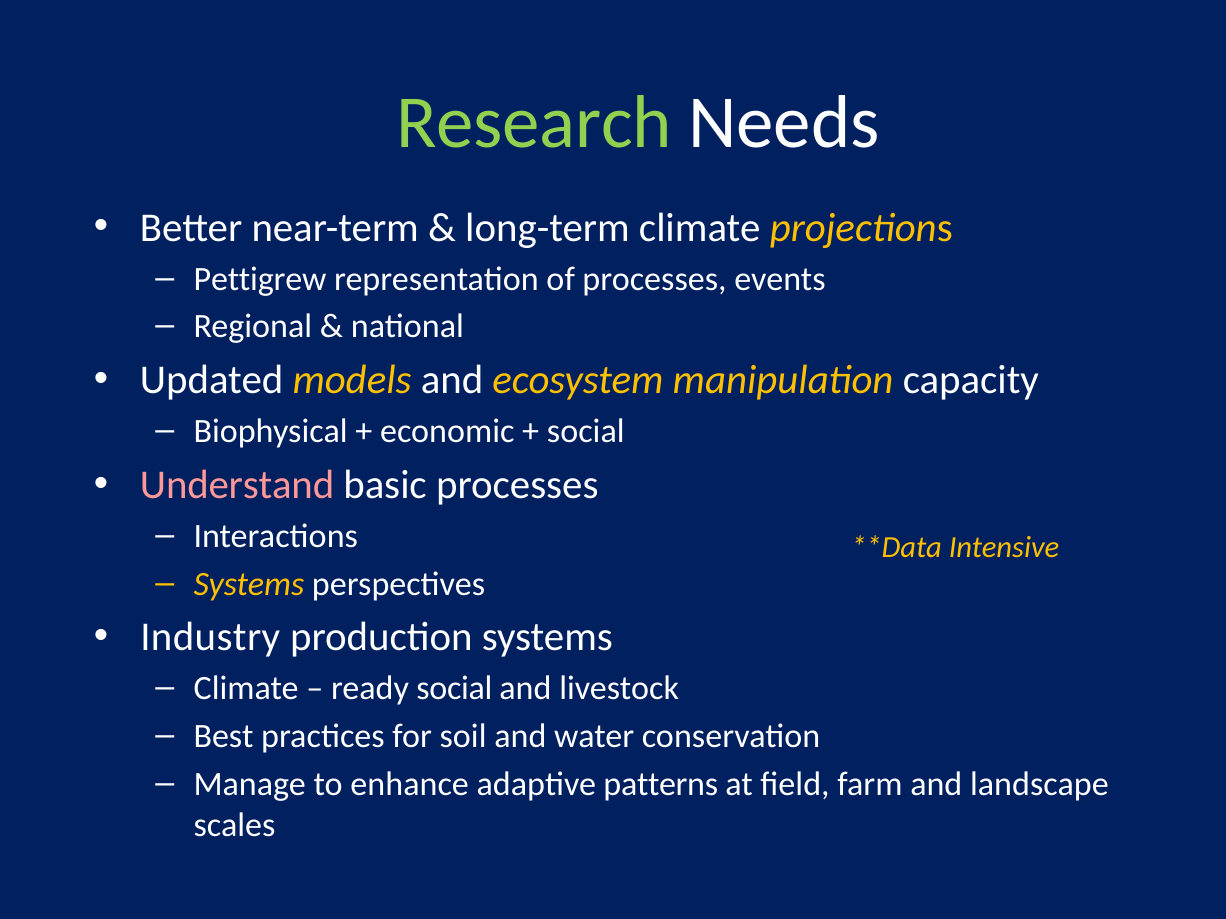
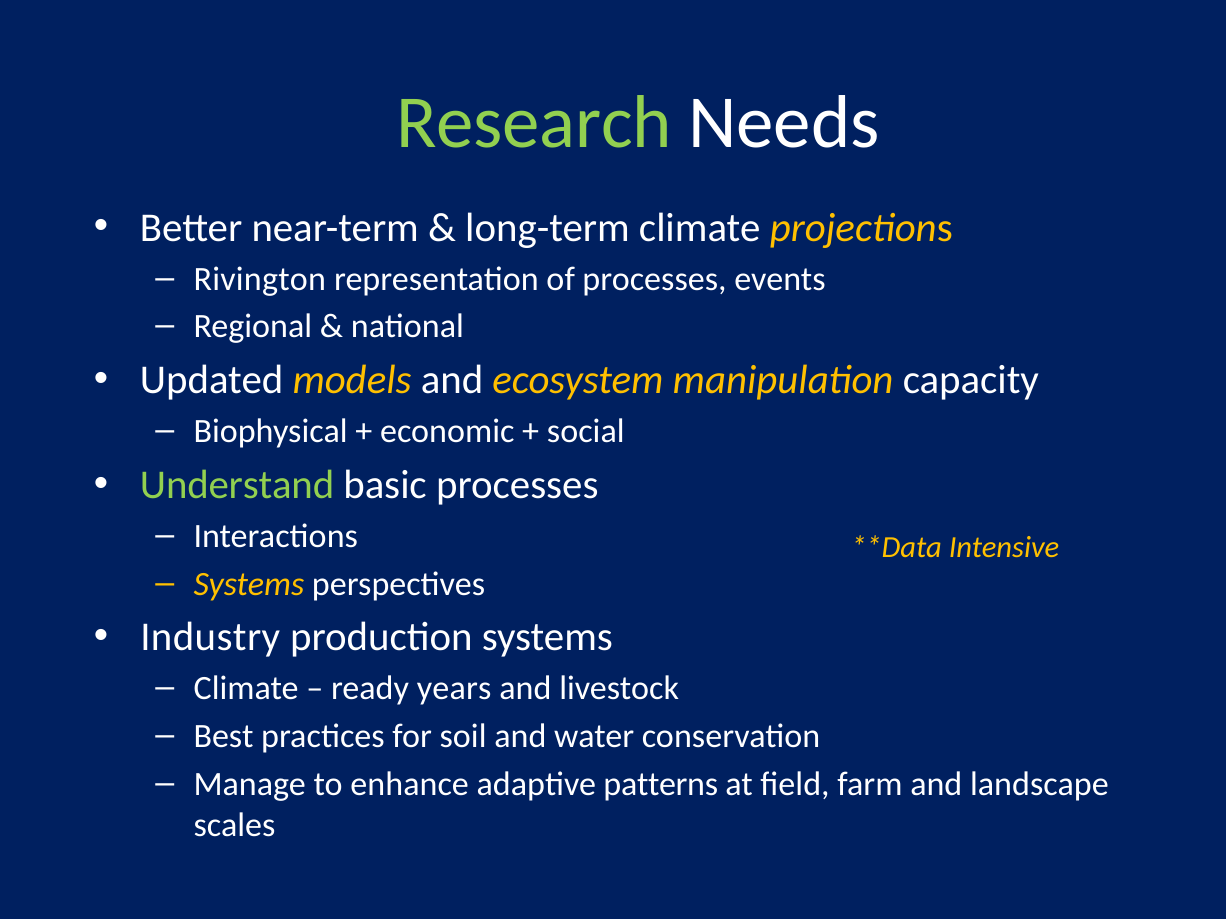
Pettigrew: Pettigrew -> Rivington
Understand colour: pink -> light green
ready social: social -> years
